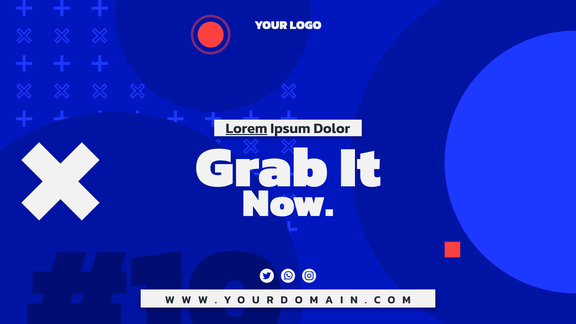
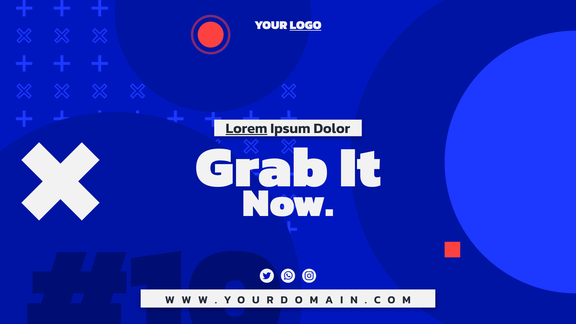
LOGO underline: none -> present
